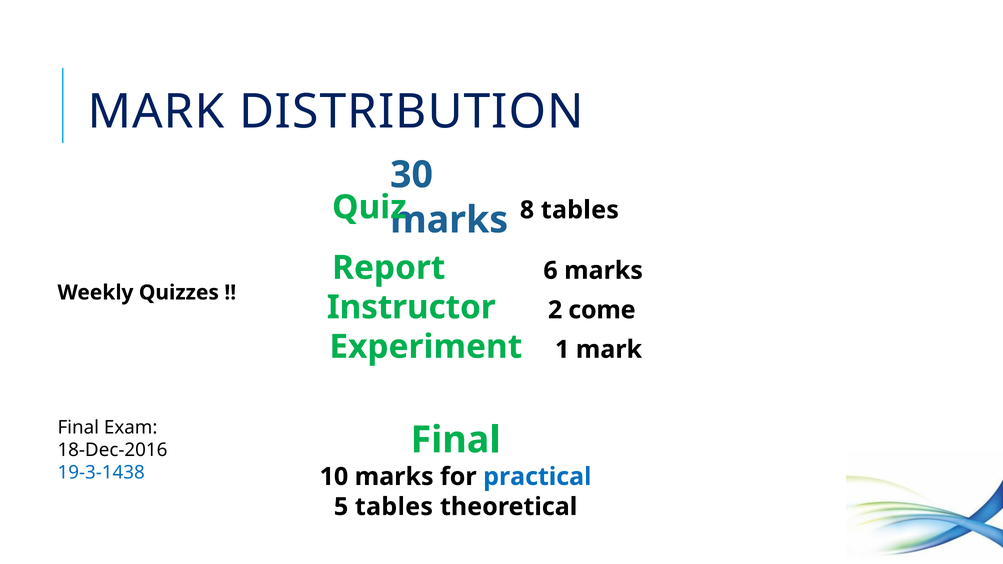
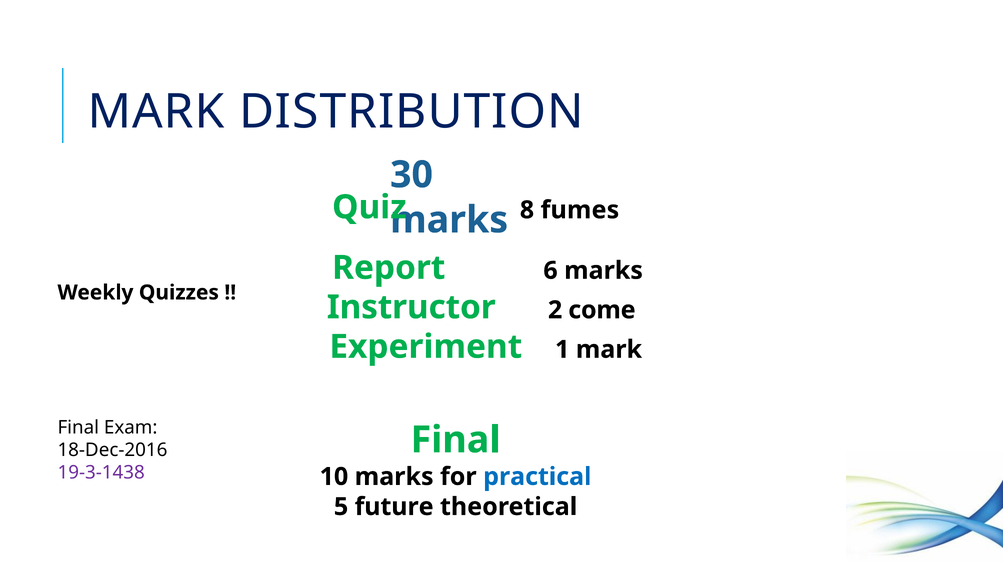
8 tables: tables -> fumes
19-3-1438 colour: blue -> purple
5 tables: tables -> future
